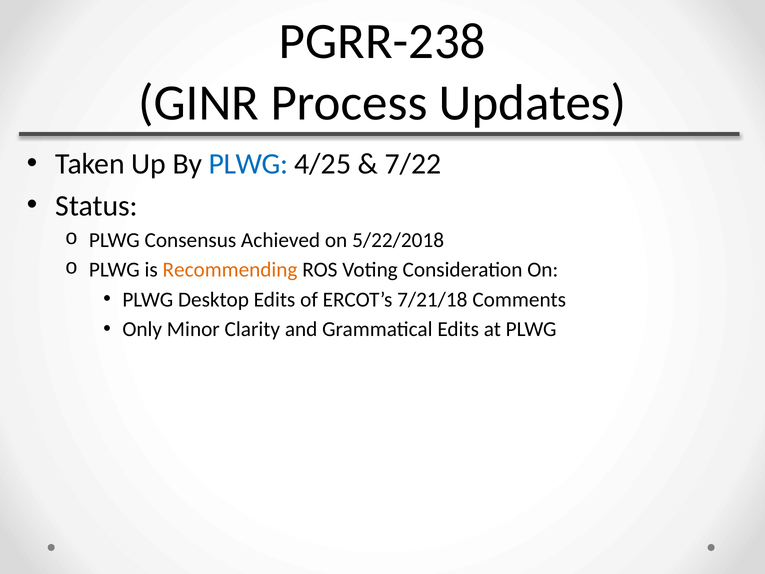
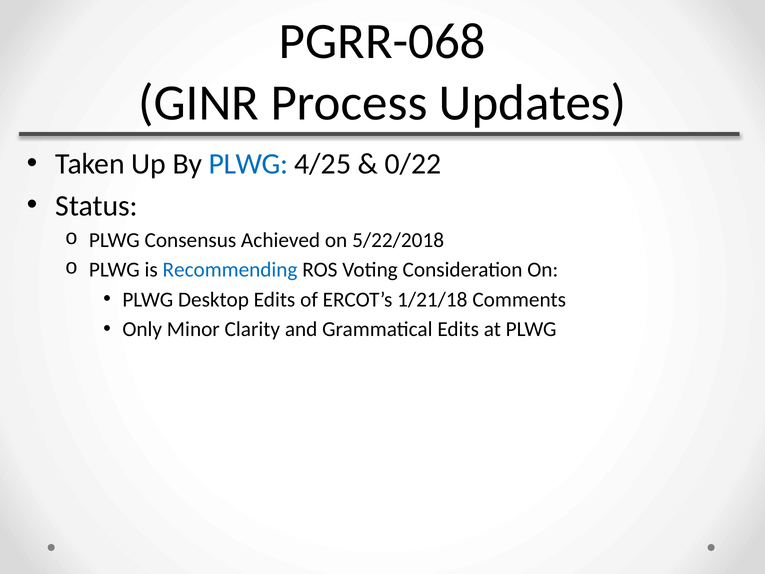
PGRR-238: PGRR-238 -> PGRR-068
7/22: 7/22 -> 0/22
Recommending colour: orange -> blue
7/21/18: 7/21/18 -> 1/21/18
